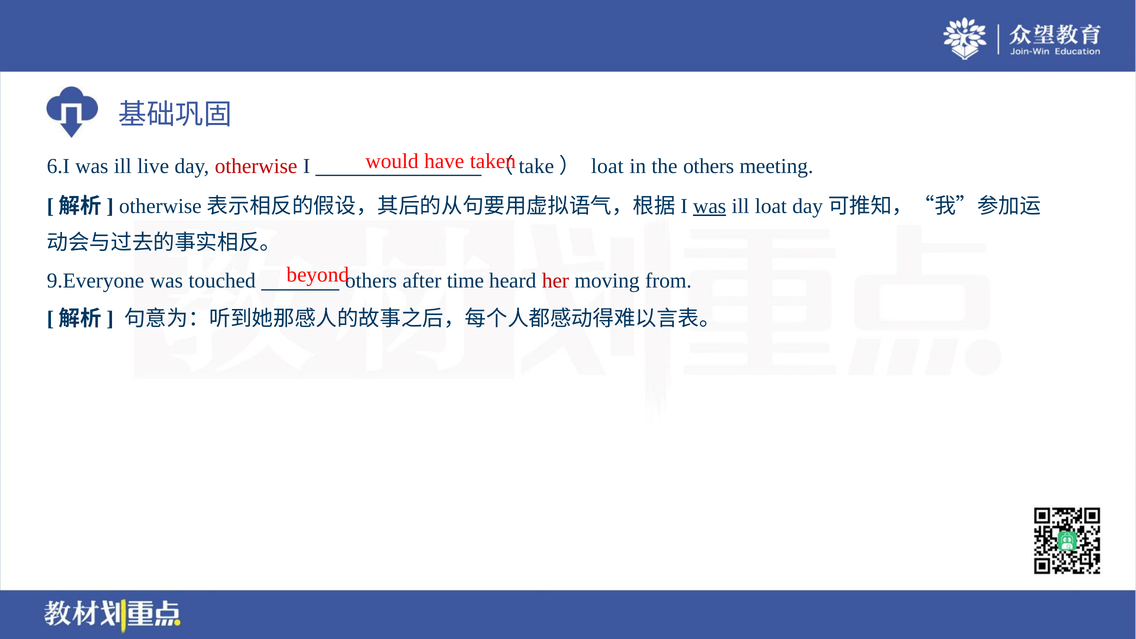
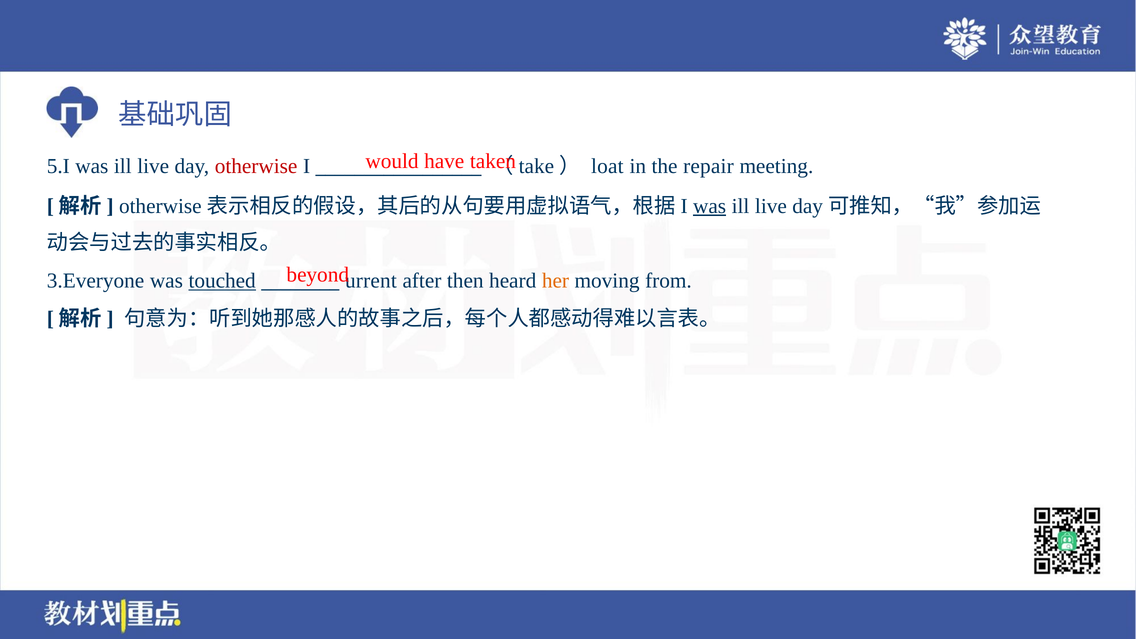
6.I: 6.I -> 5.I
the others: others -> repair
loat at (771, 206): loat -> live
9.Everyone: 9.Everyone -> 3.Everyone
touched underline: none -> present
others at (371, 281): others -> urrent
time: time -> then
her colour: red -> orange
